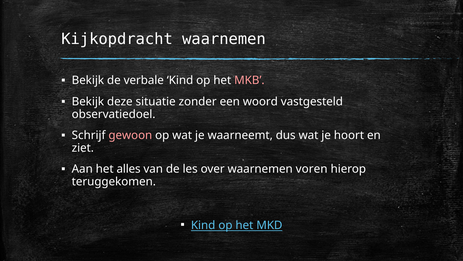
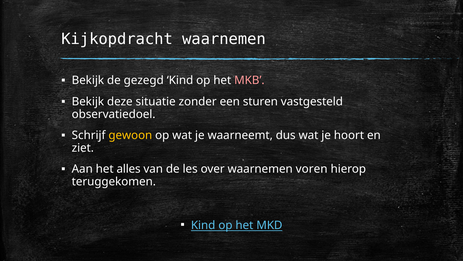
verbale: verbale -> gezegd
woord: woord -> sturen
gewoon colour: pink -> yellow
